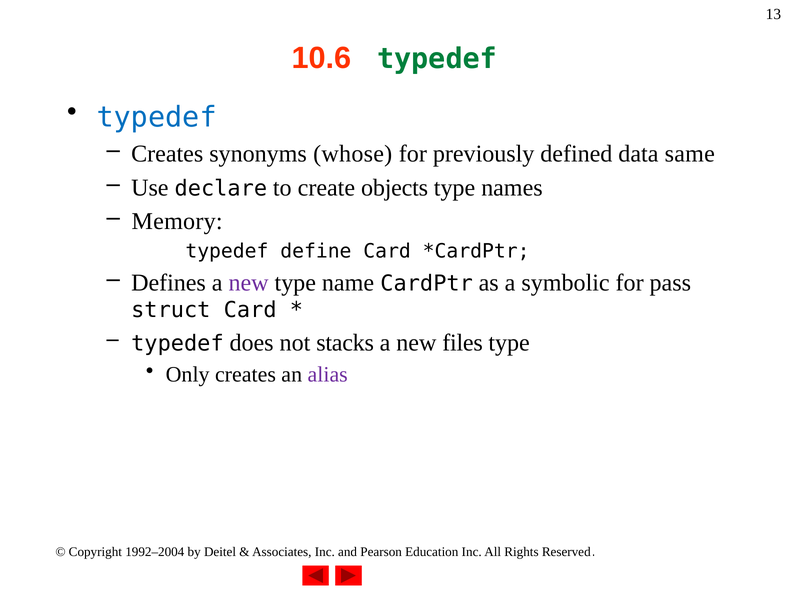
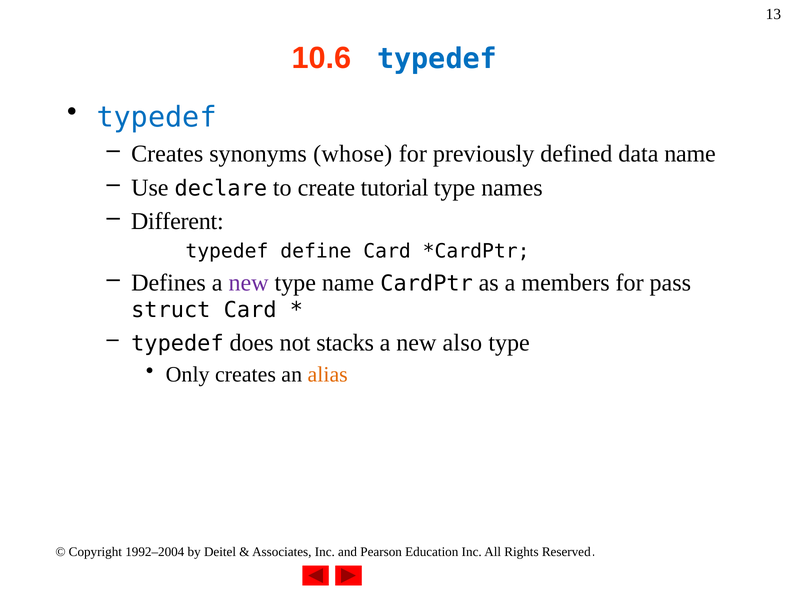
typedef at (437, 59) colour: green -> blue
data same: same -> name
objects: objects -> tutorial
Memory: Memory -> Different
symbolic: symbolic -> members
files: files -> also
alias colour: purple -> orange
